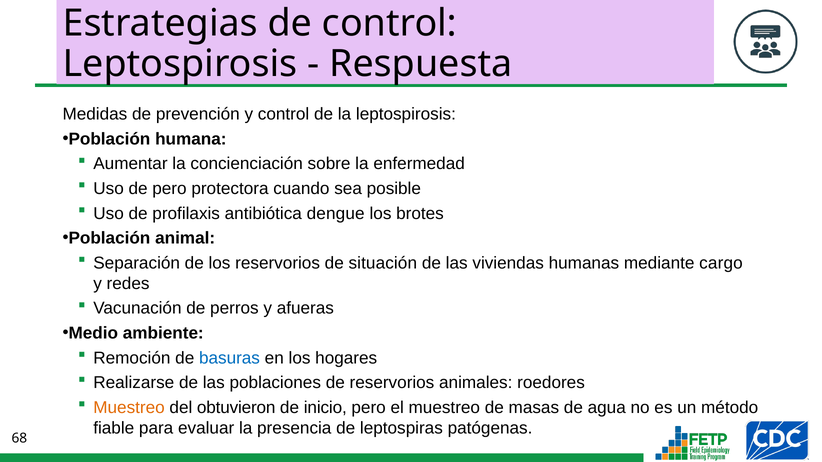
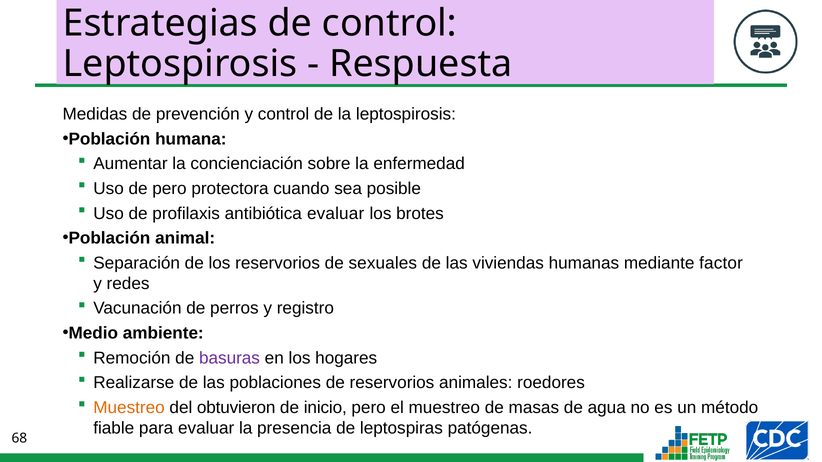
antibiótica dengue: dengue -> evaluar
situación: situación -> sexuales
cargo: cargo -> factor
afueras: afueras -> registro
basuras colour: blue -> purple
